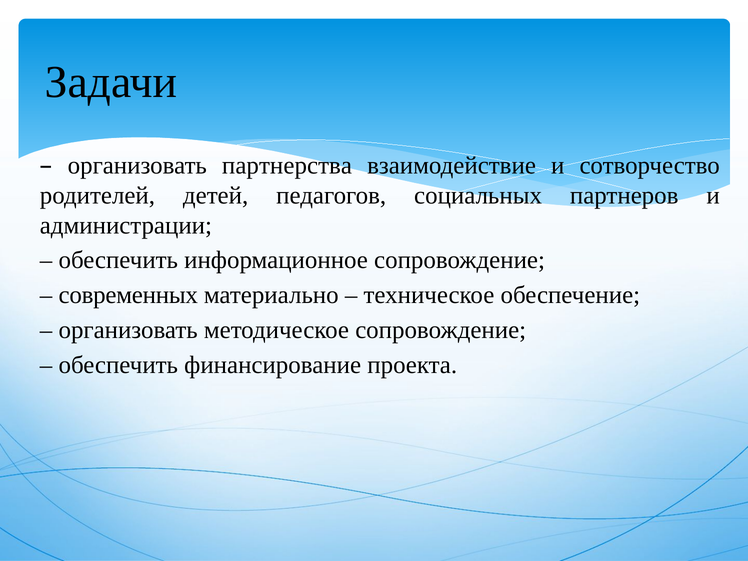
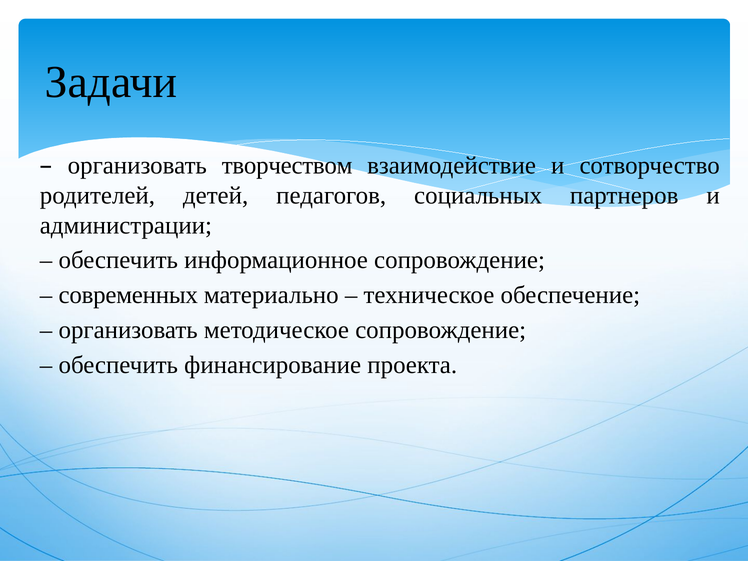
партнерства: партнерства -> творчеством
